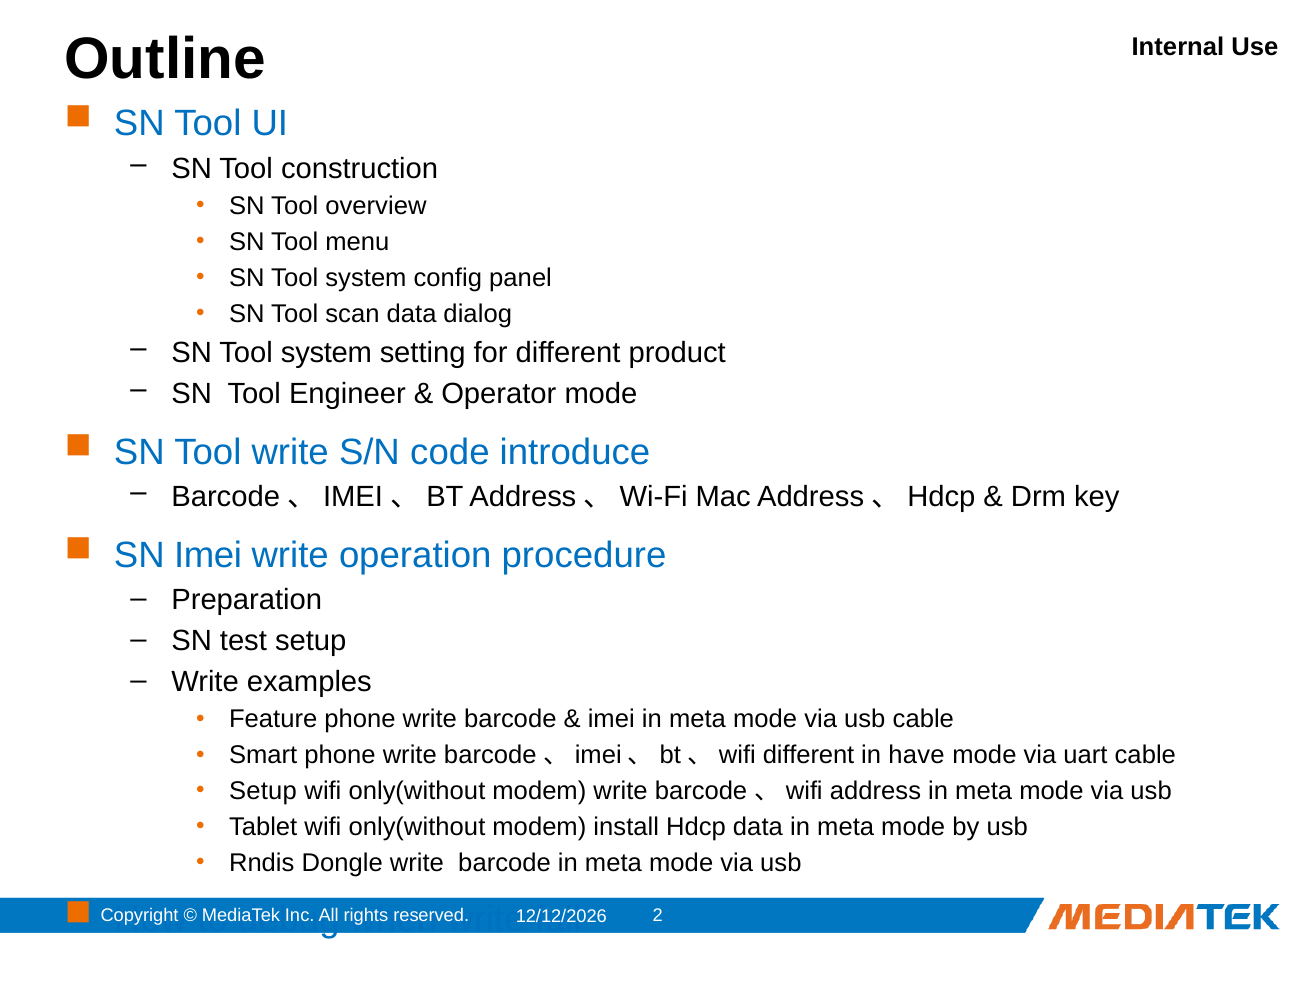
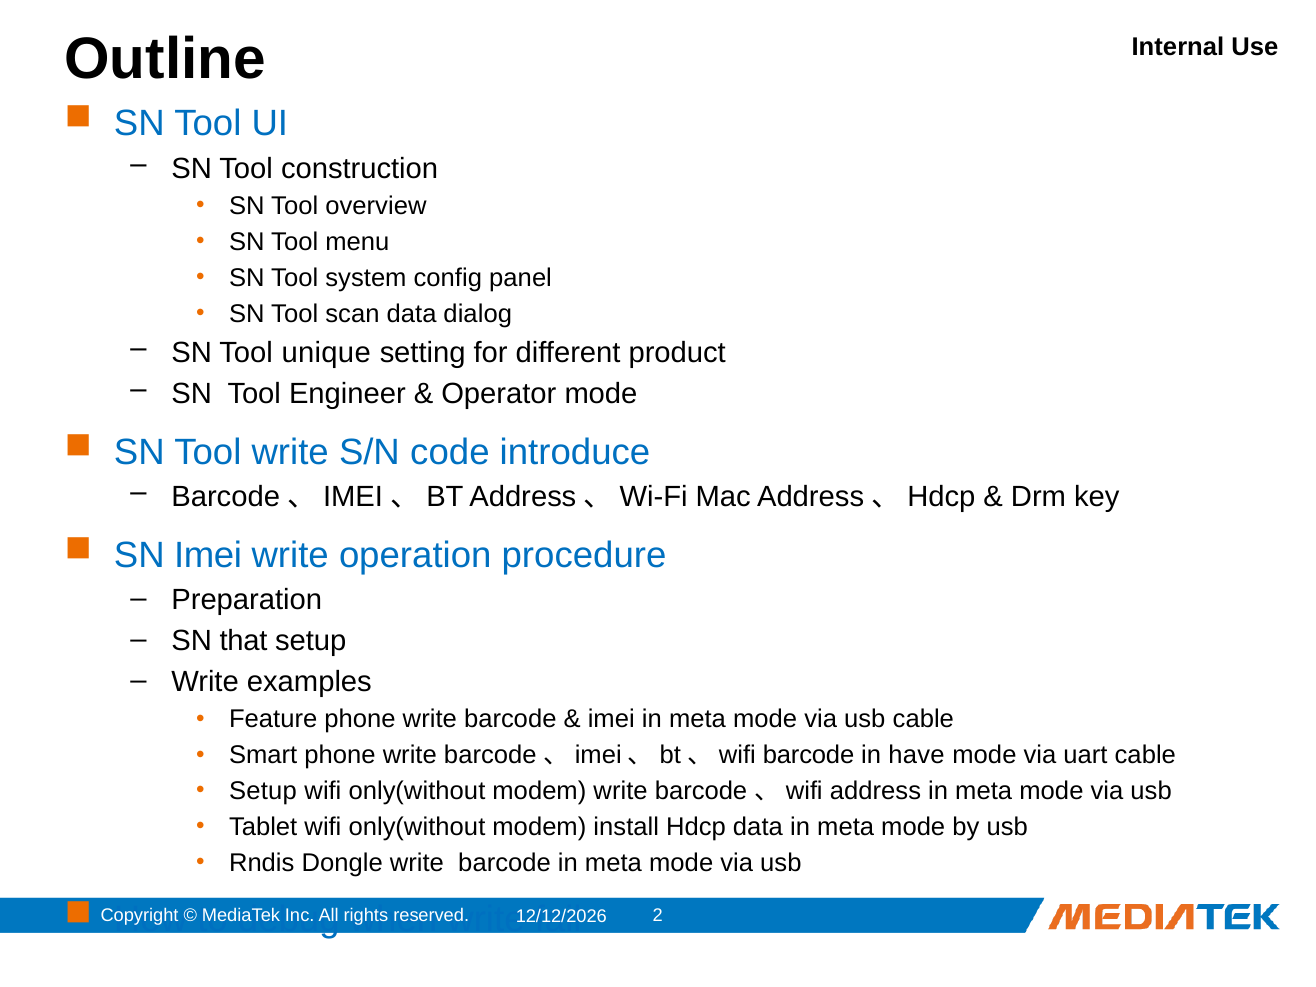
system at (326, 353): system -> unique
test: test -> that
different at (809, 755): different -> barcode
